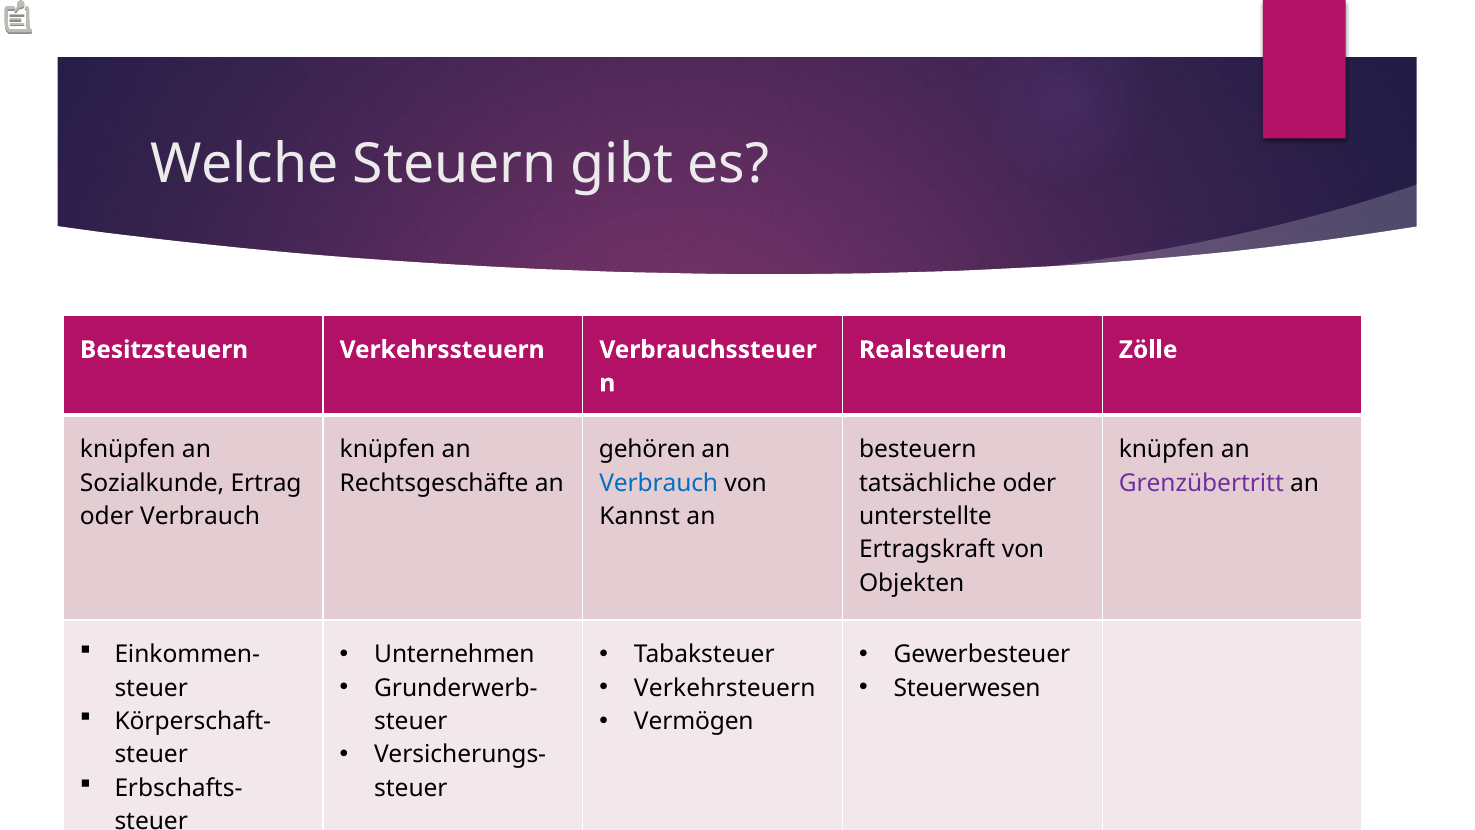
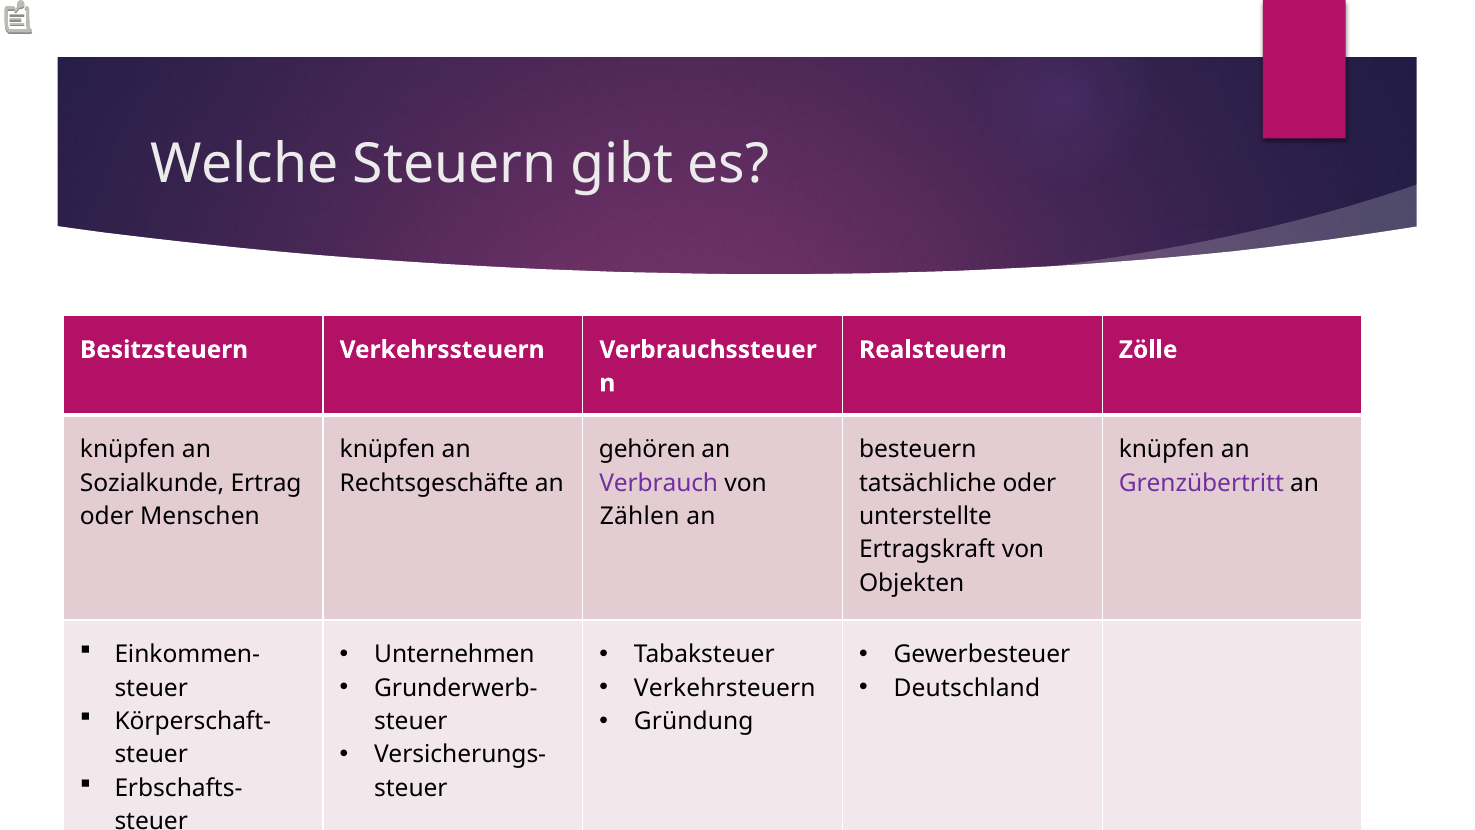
Verbrauch at (659, 483) colour: blue -> purple
oder Verbrauch: Verbrauch -> Menschen
Kannst: Kannst -> Zählen
Steuerwesen: Steuerwesen -> Deutschland
Vermögen: Vermögen -> Gründung
